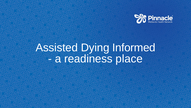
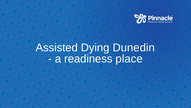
Informed: Informed -> Dunedin
